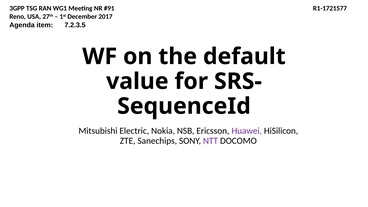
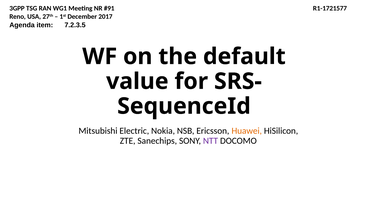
Huawei colour: purple -> orange
